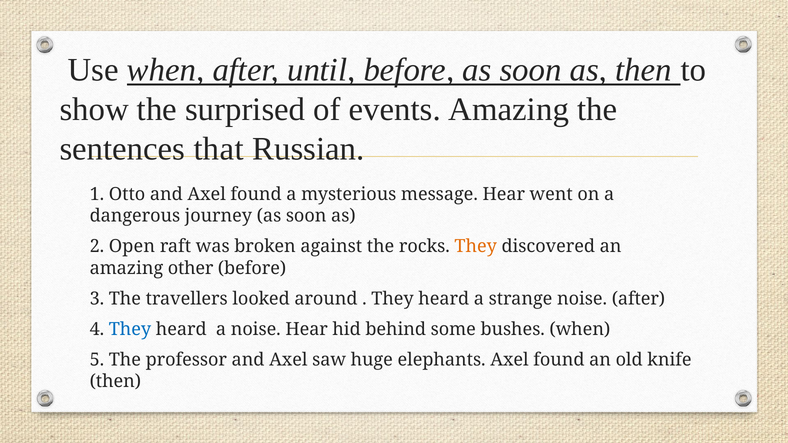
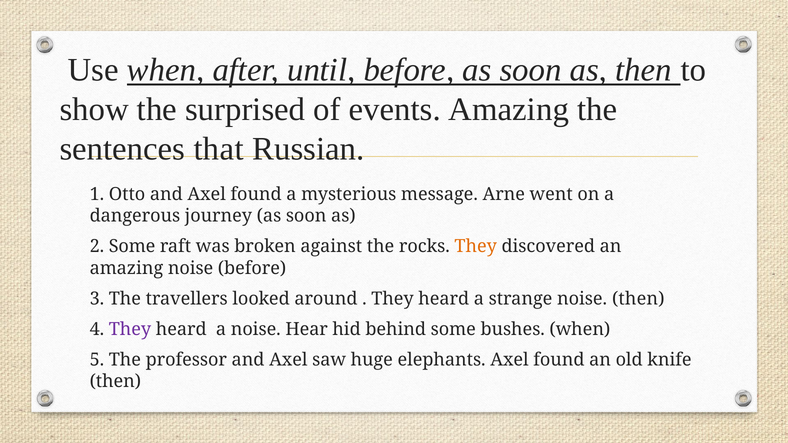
message Hear: Hear -> Arne
2 Open: Open -> Some
amazing other: other -> noise
noise after: after -> then
They at (130, 329) colour: blue -> purple
